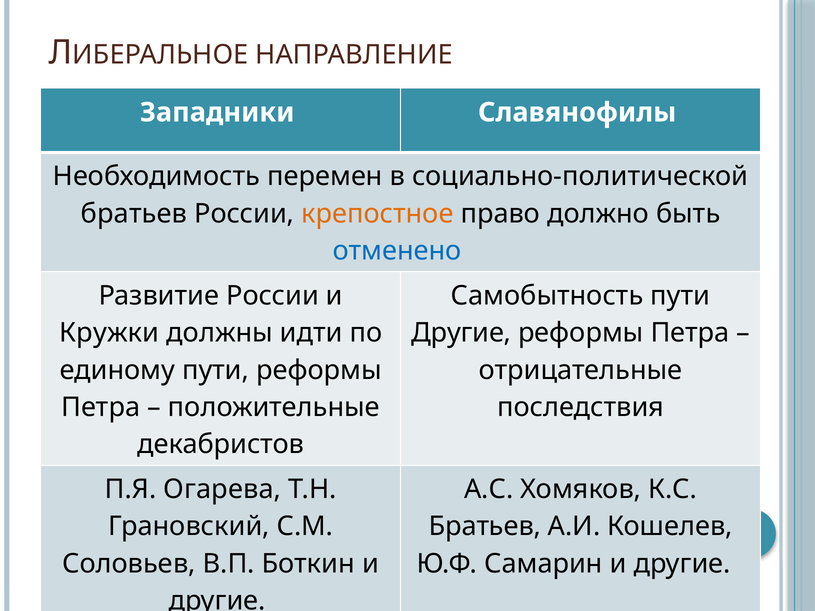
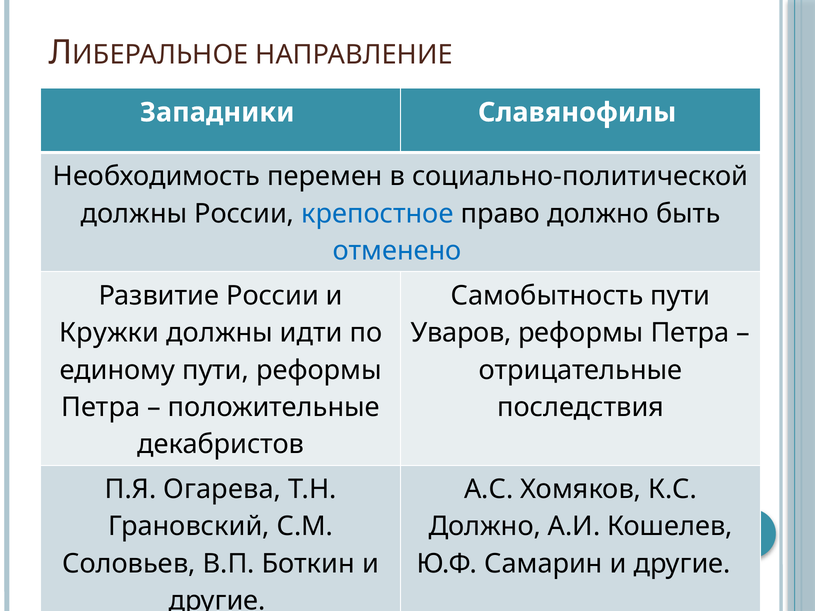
братьев at (134, 214): братьев -> должны
крепостное colour: orange -> blue
Другие at (461, 333): Другие -> Уваров
Братьев at (485, 527): Братьев -> Должно
